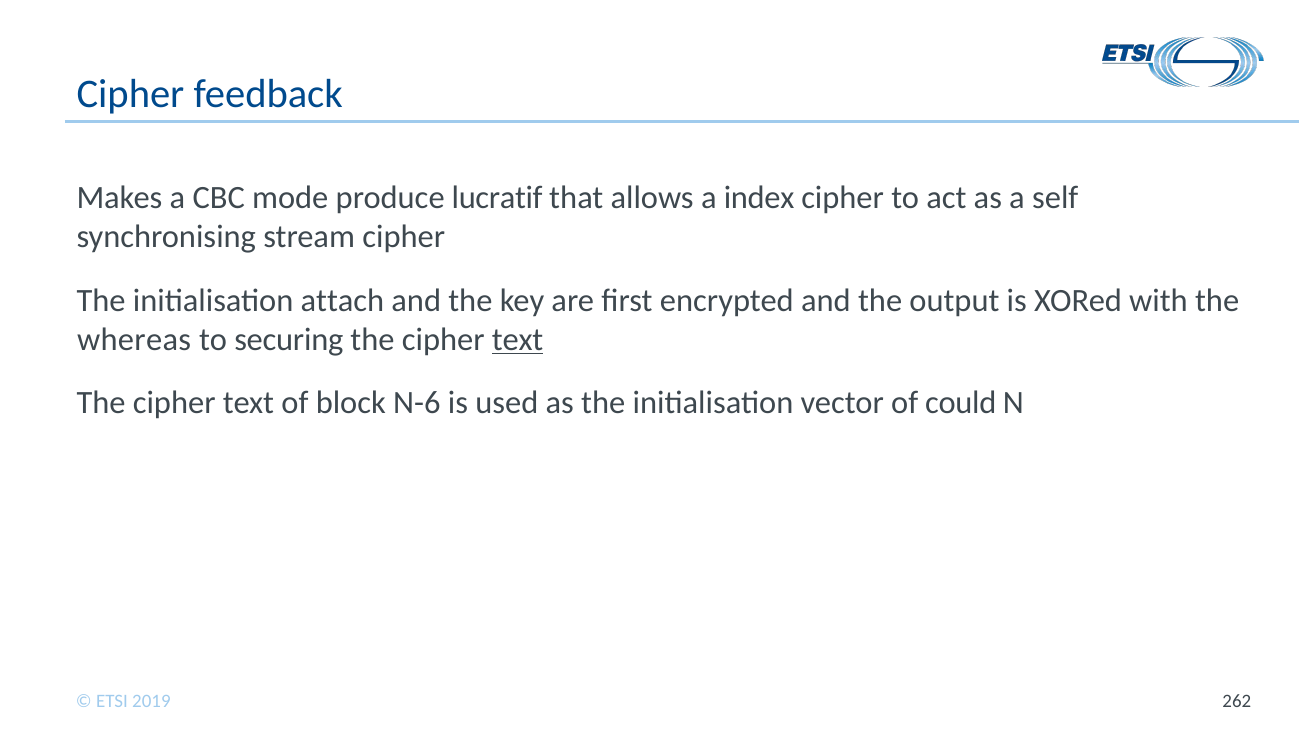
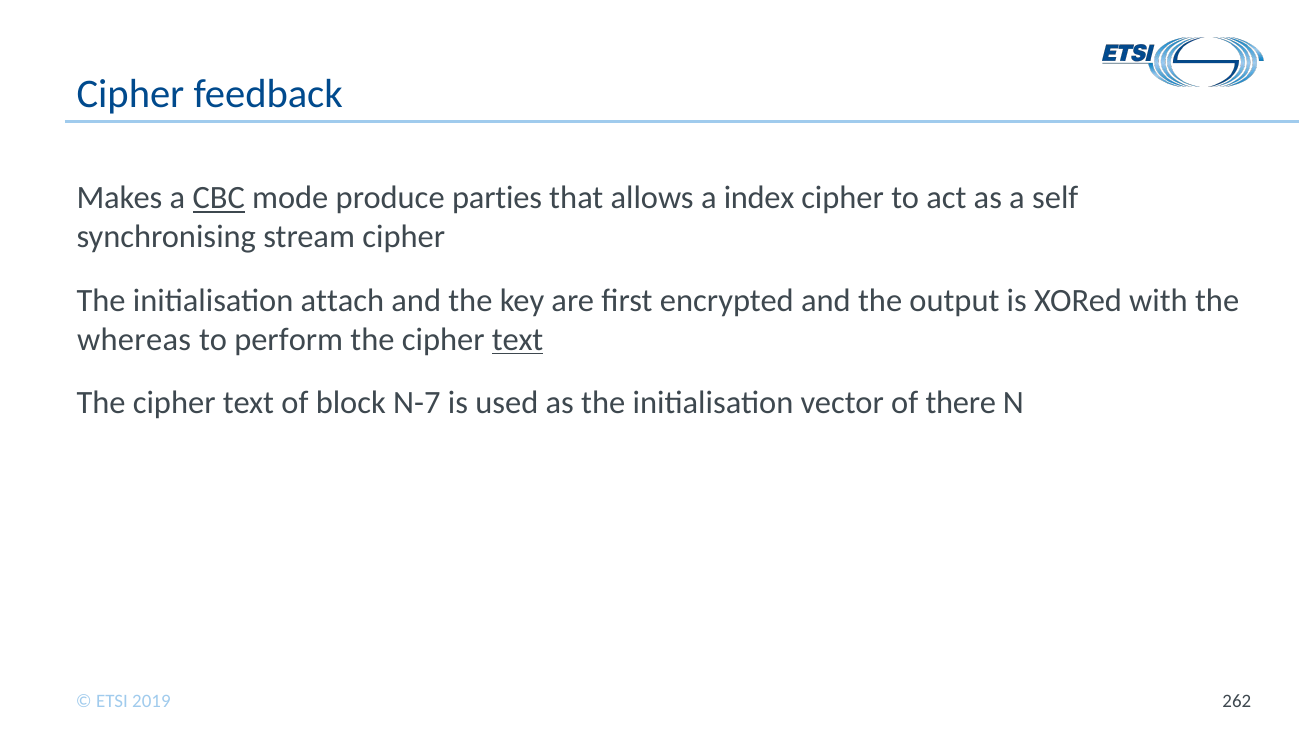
CBC underline: none -> present
lucratif: lucratif -> parties
securing: securing -> perform
N-6: N-6 -> N-7
could: could -> there
